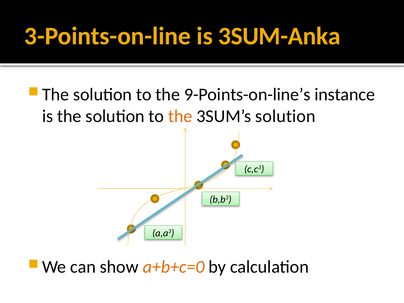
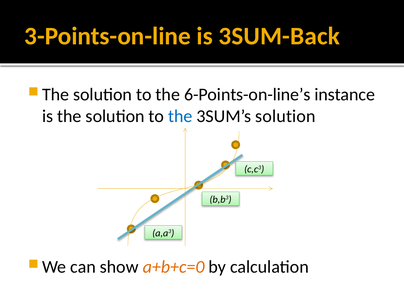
3SUM-Anka: 3SUM-Anka -> 3SUM-Back
9-Points-on-line’s: 9-Points-on-line’s -> 6-Points-on-line’s
the at (180, 116) colour: orange -> blue
